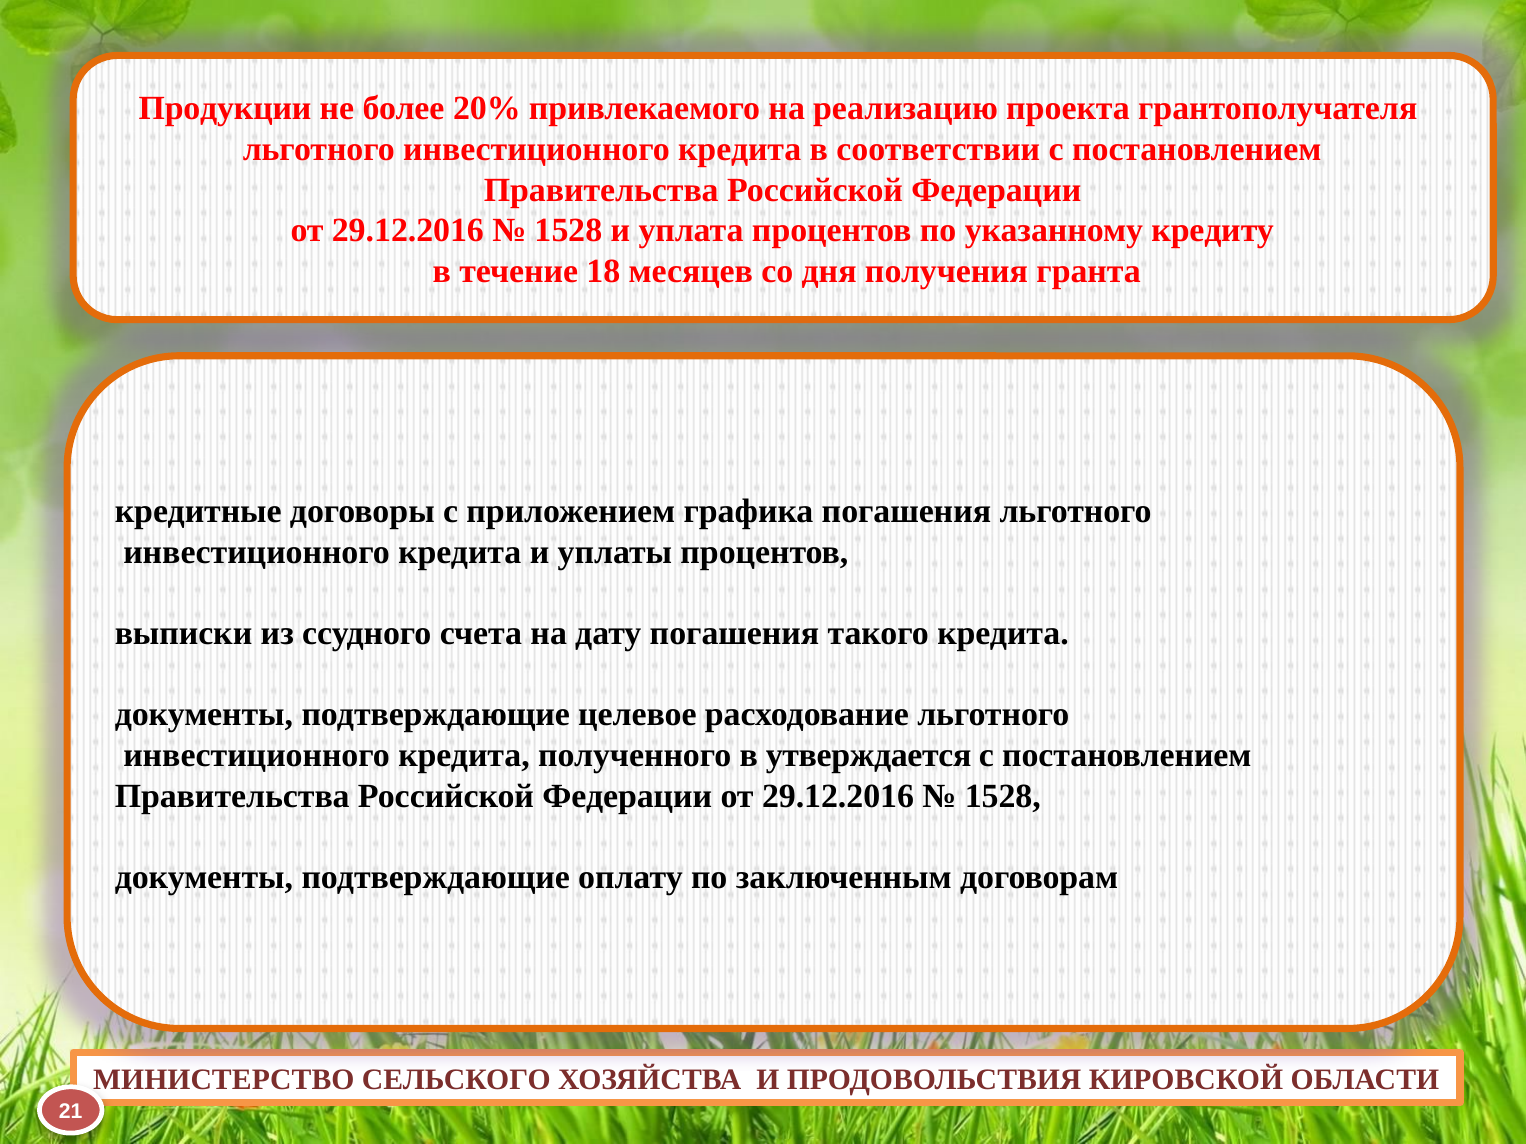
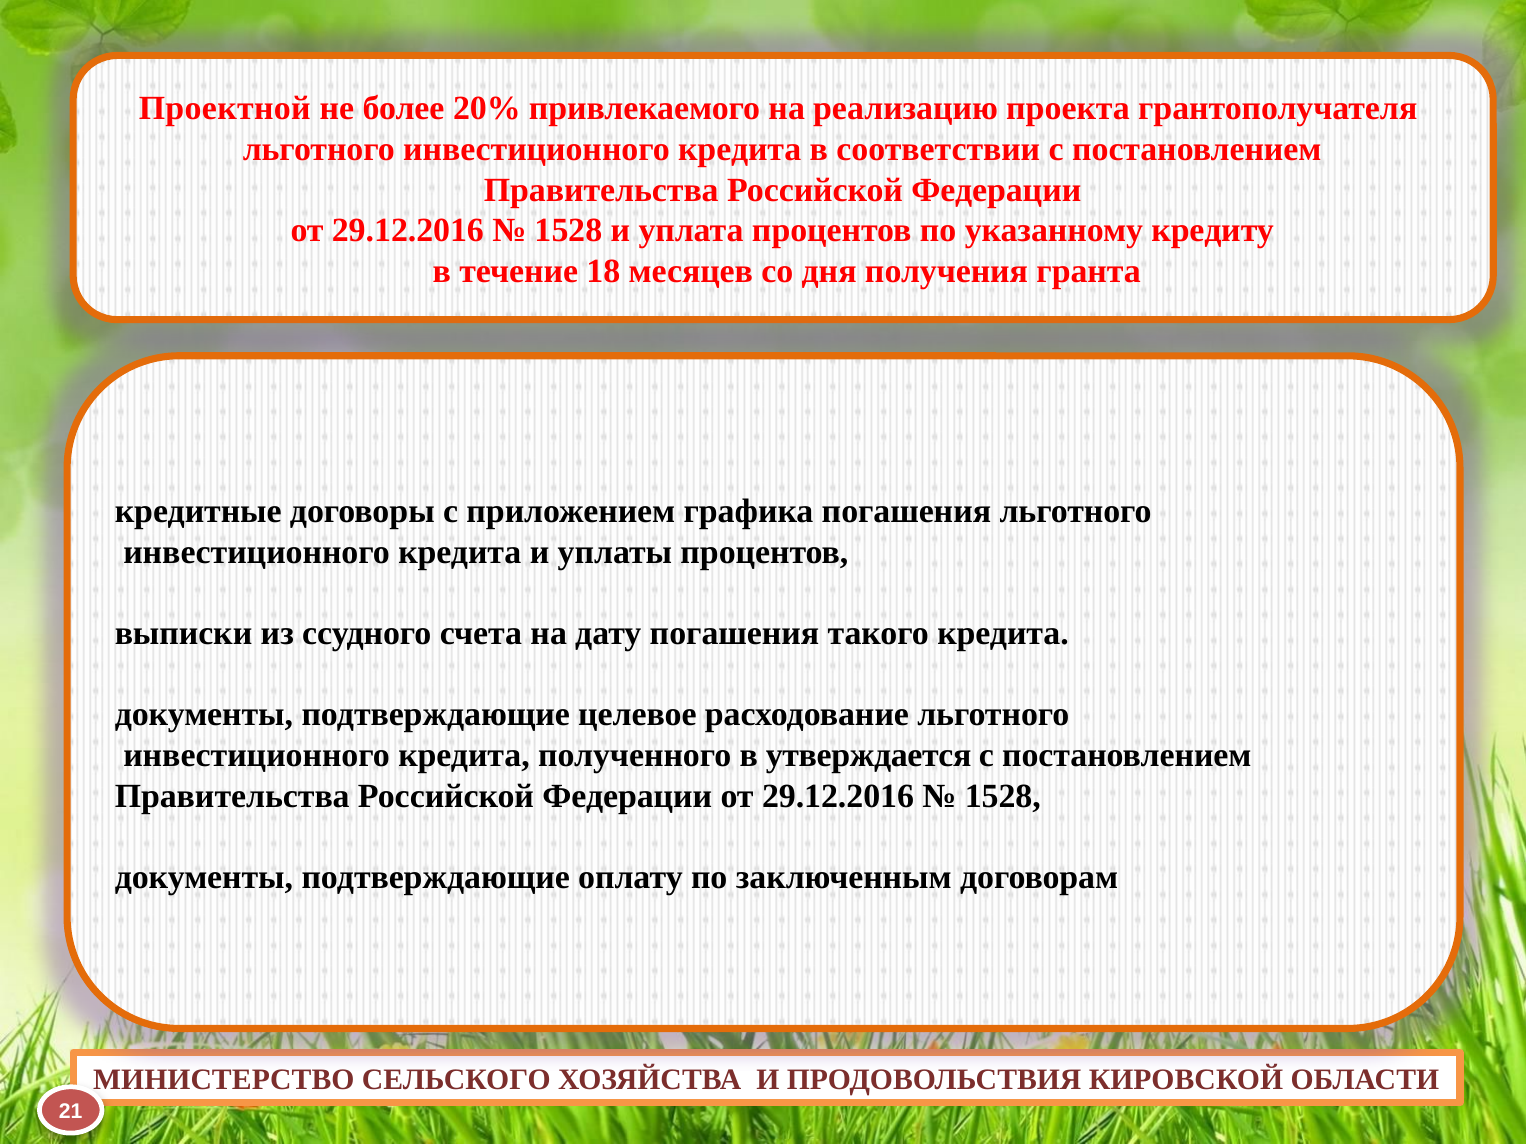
Продукции: Продукции -> Проектной
